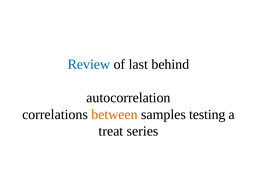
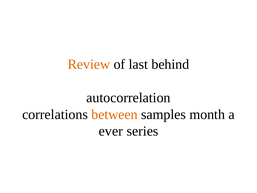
Review colour: blue -> orange
testing: testing -> month
treat: treat -> ever
